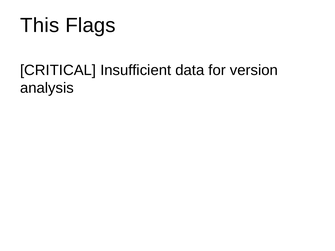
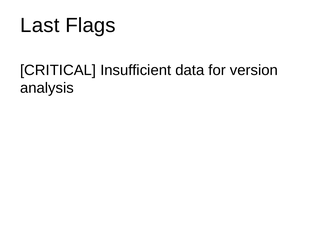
This: This -> Last
